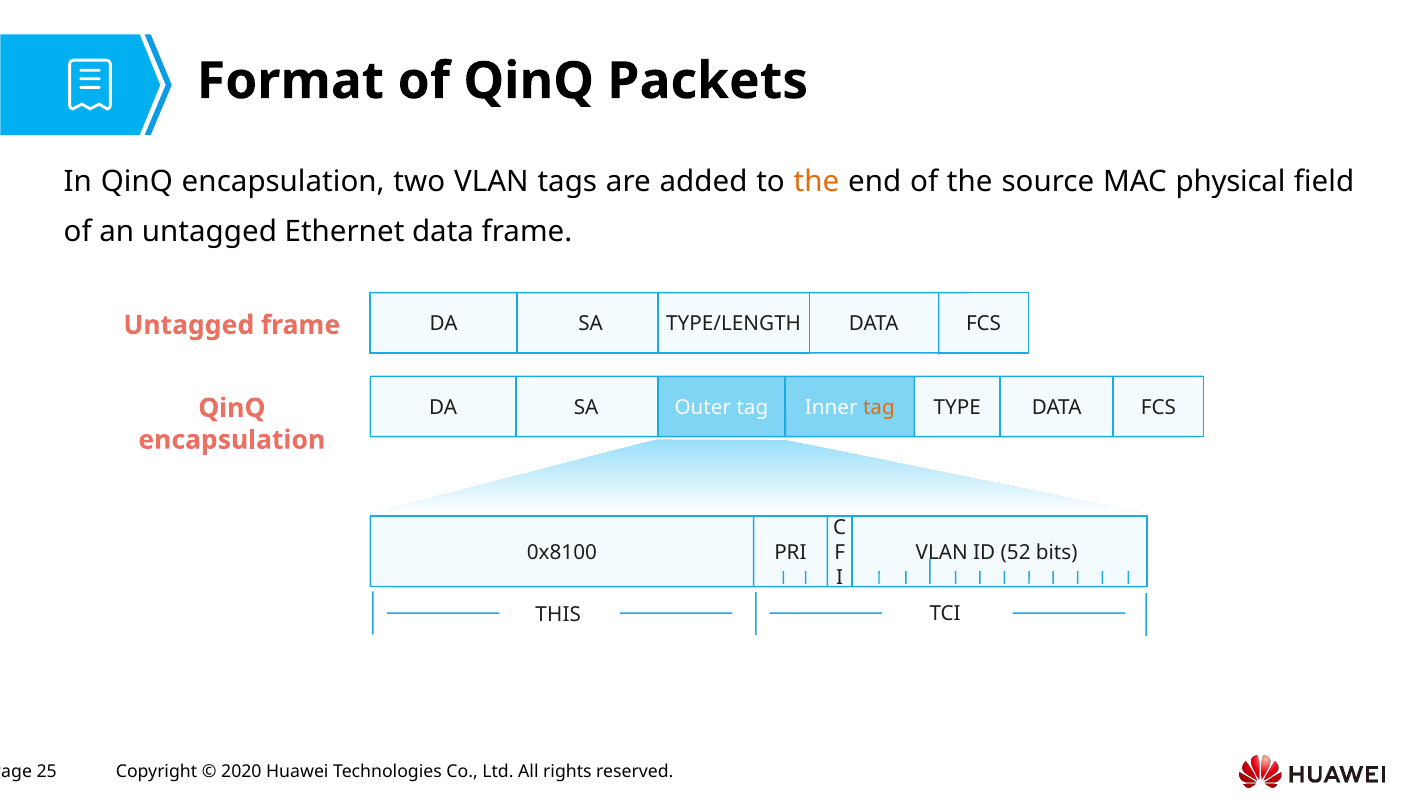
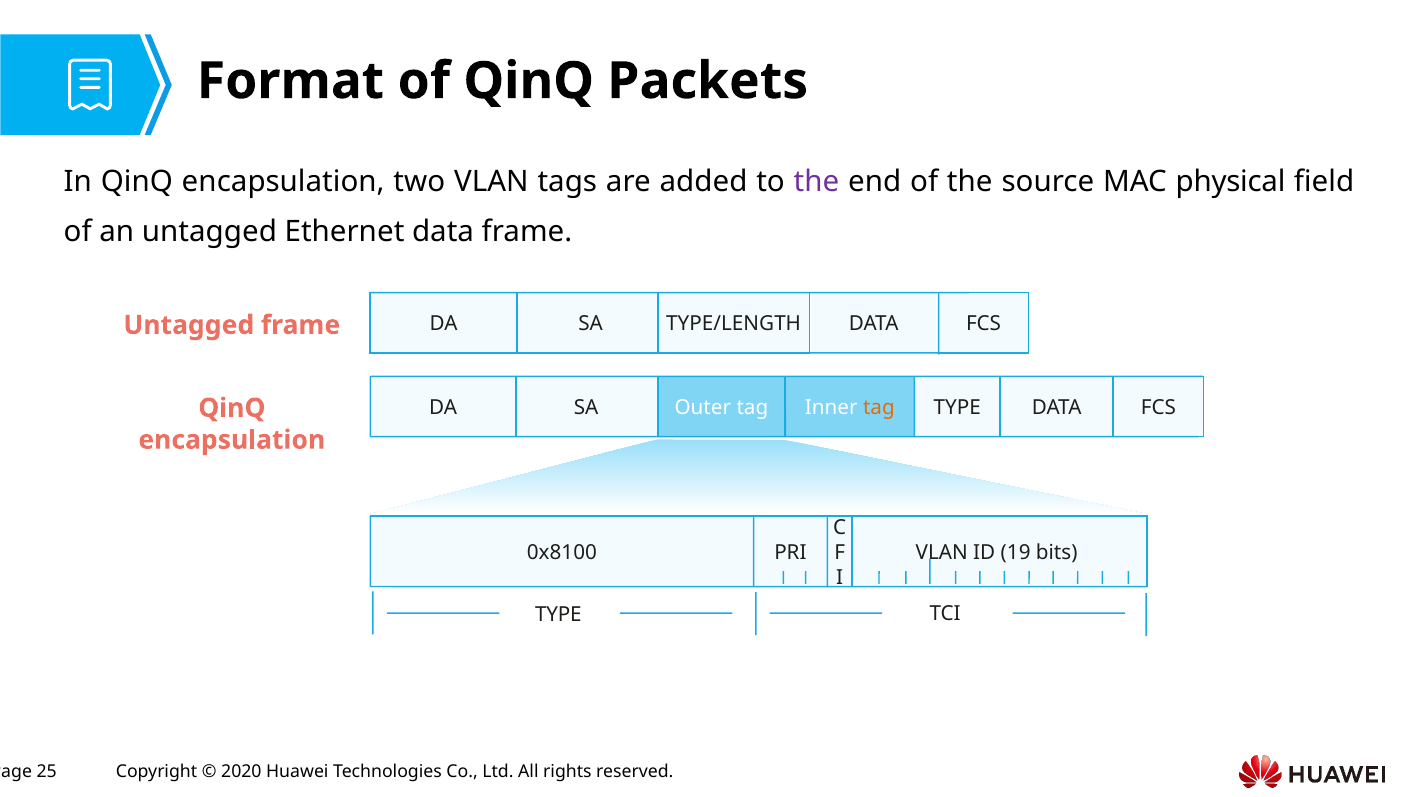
the at (816, 182) colour: orange -> purple
52: 52 -> 19
THIS at (558, 614): THIS -> TYPE
